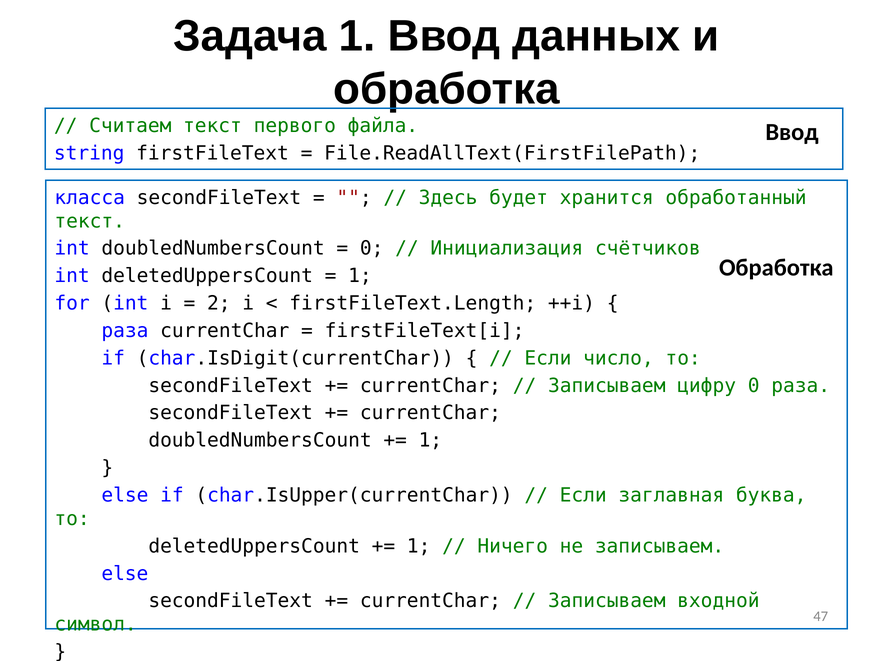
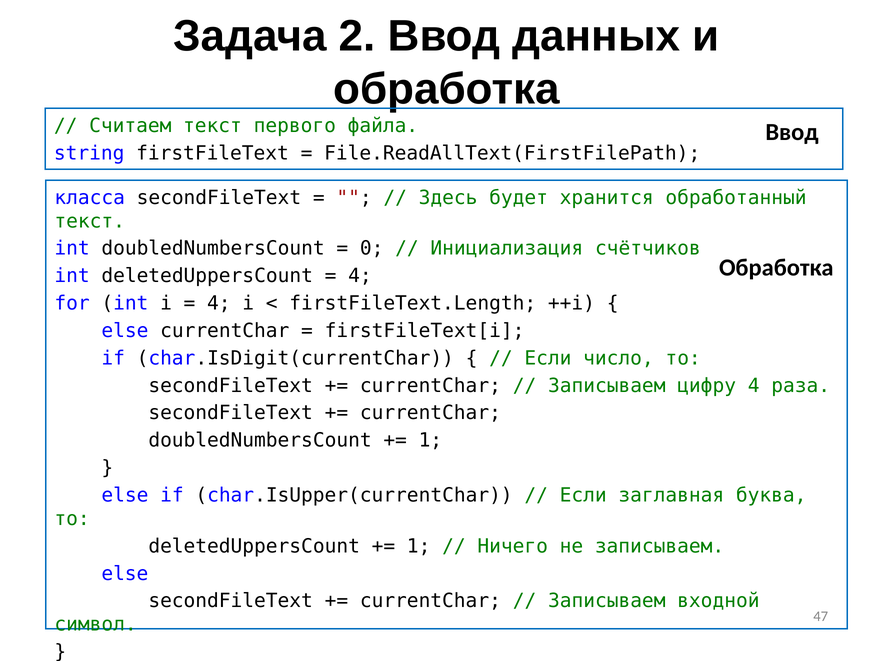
Задача 1: 1 -> 2
1 at (360, 276): 1 -> 4
2 at (219, 303): 2 -> 4
раза at (125, 331): раза -> else
цифру 0: 0 -> 4
